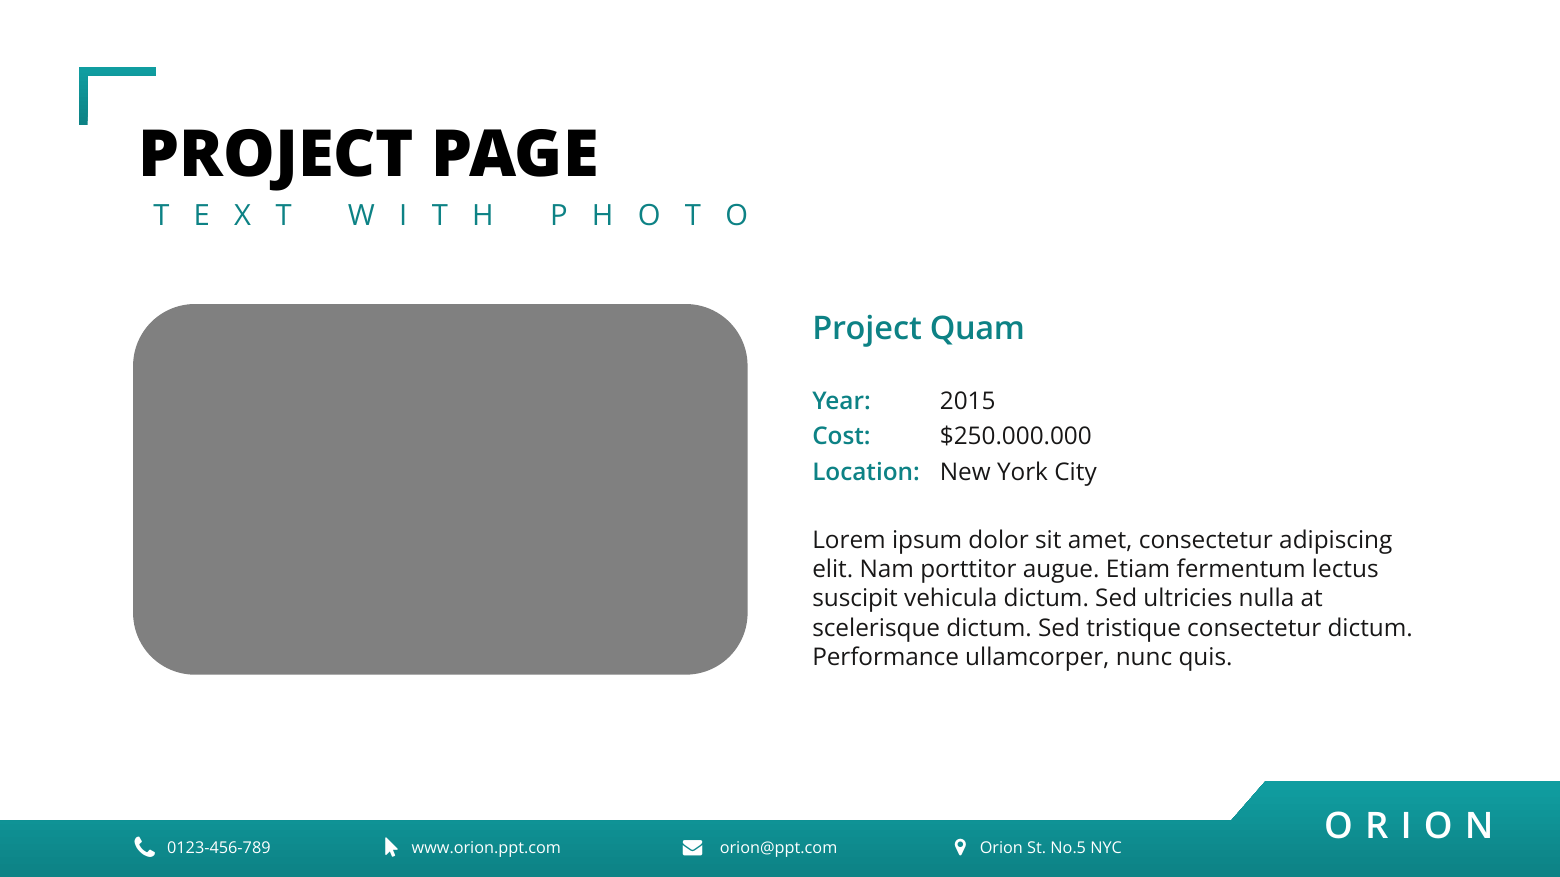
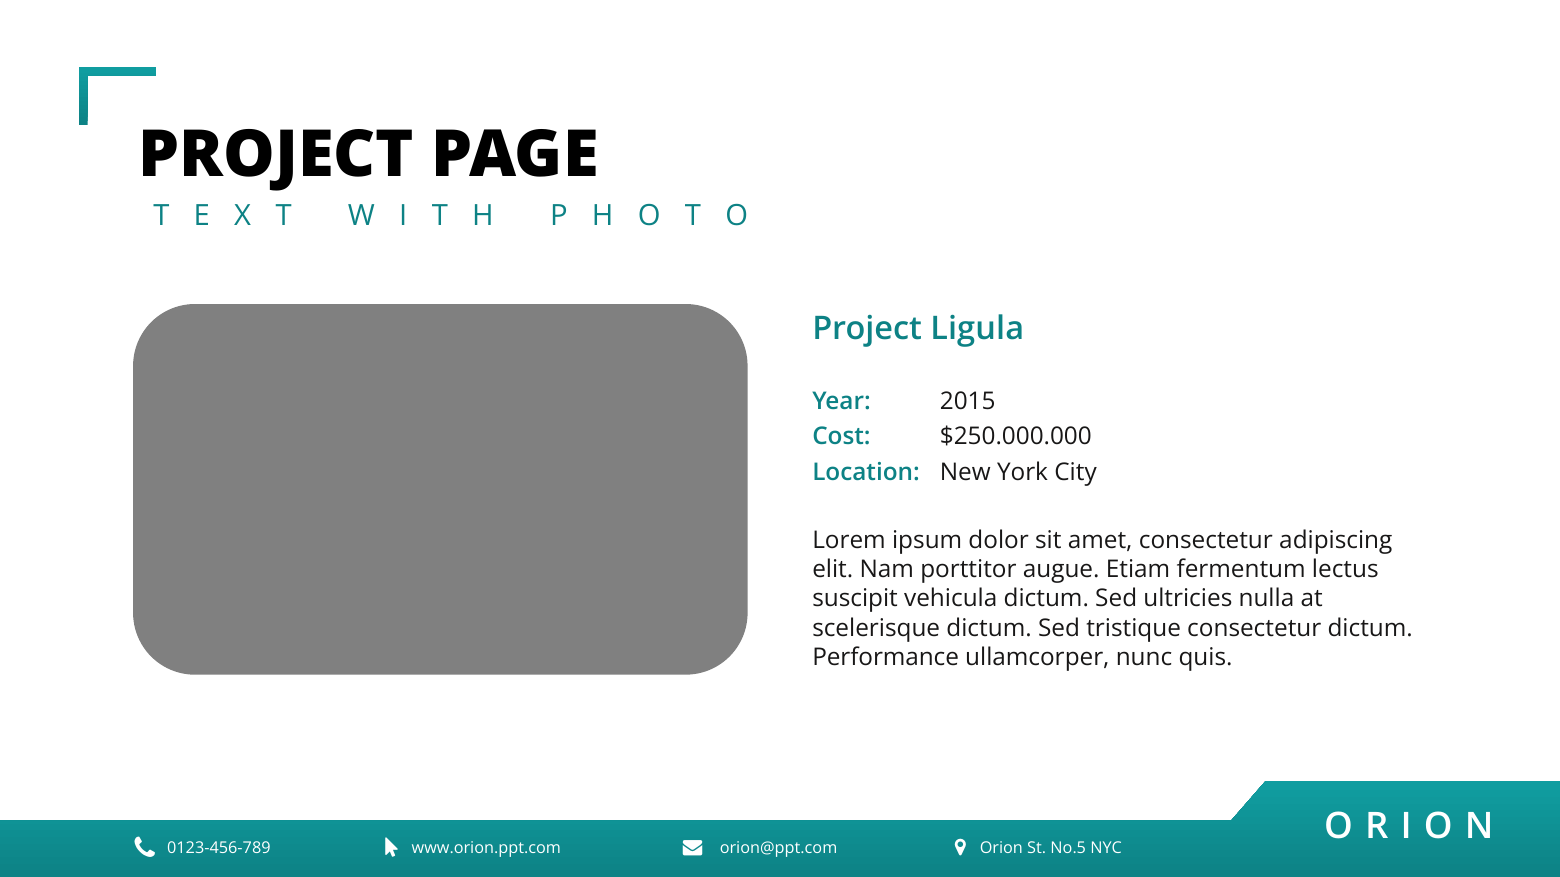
Quam: Quam -> Ligula
